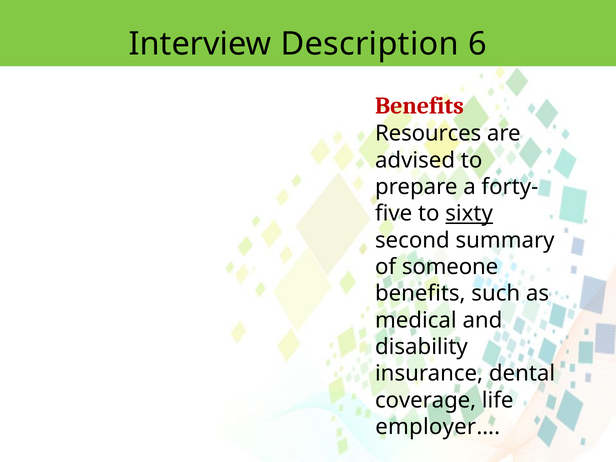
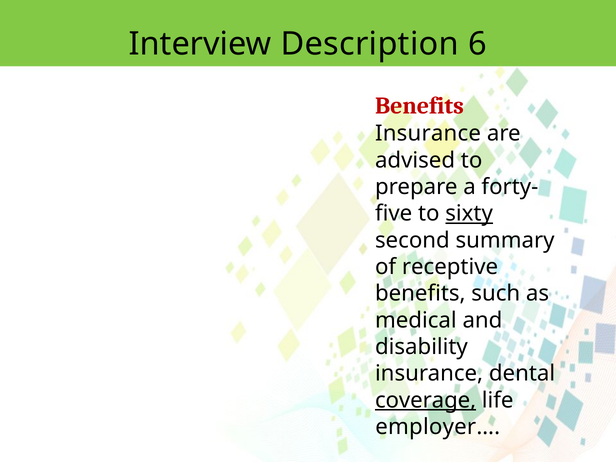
Resources at (428, 134): Resources -> Insurance
someone: someone -> receptive
coverage underline: none -> present
